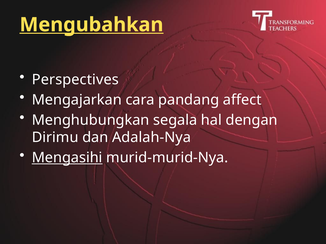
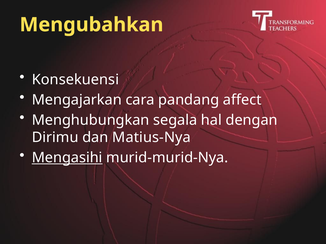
Mengubahkan underline: present -> none
Perspectives: Perspectives -> Konsekuensi
Adalah-Nya: Adalah-Nya -> Matius-Nya
